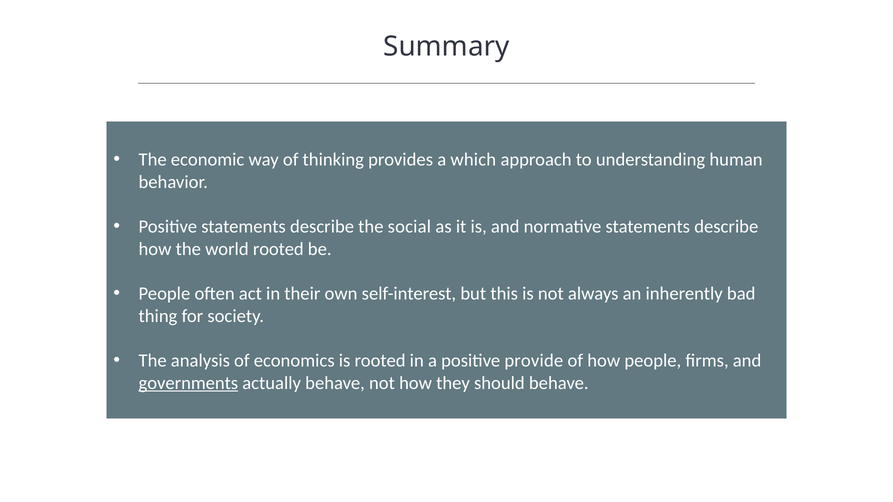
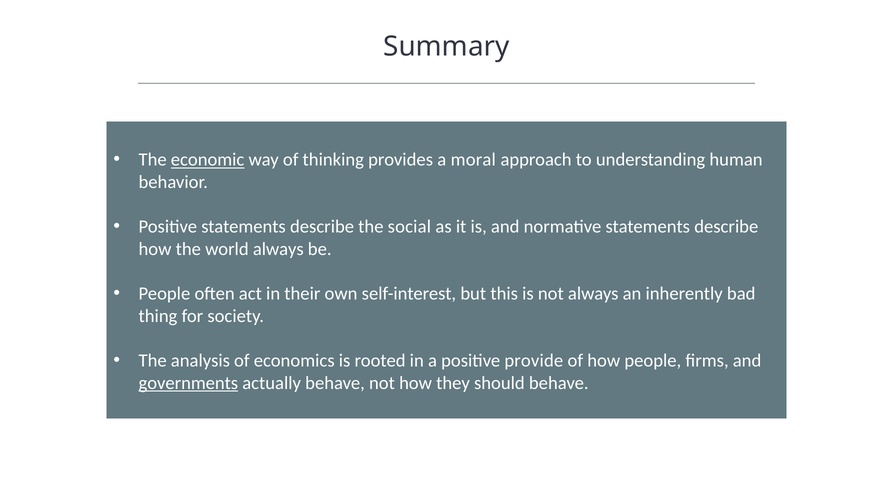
economic underline: none -> present
which: which -> moral
world rooted: rooted -> always
